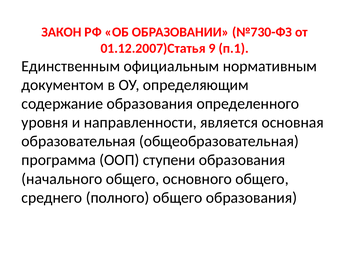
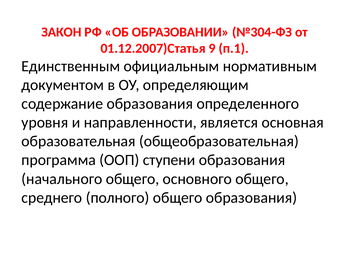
№730-ФЗ: №730-ФЗ -> №304-ФЗ
